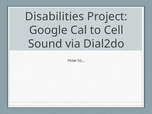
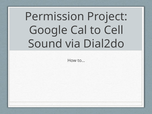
Disabilities: Disabilities -> Permission
